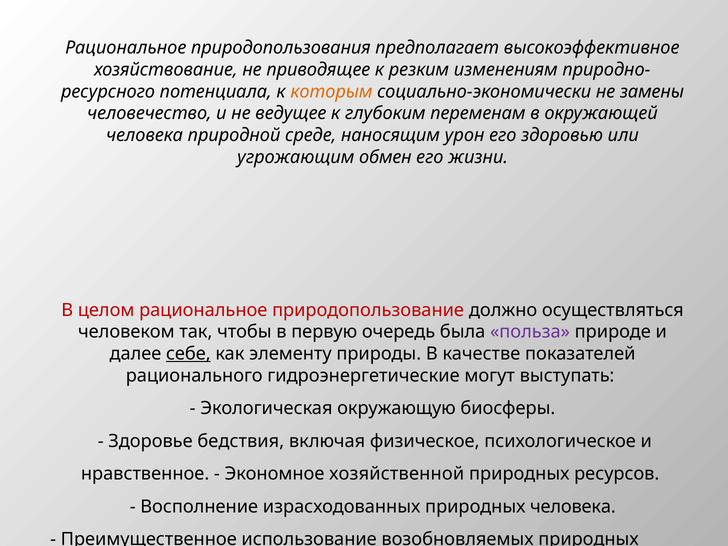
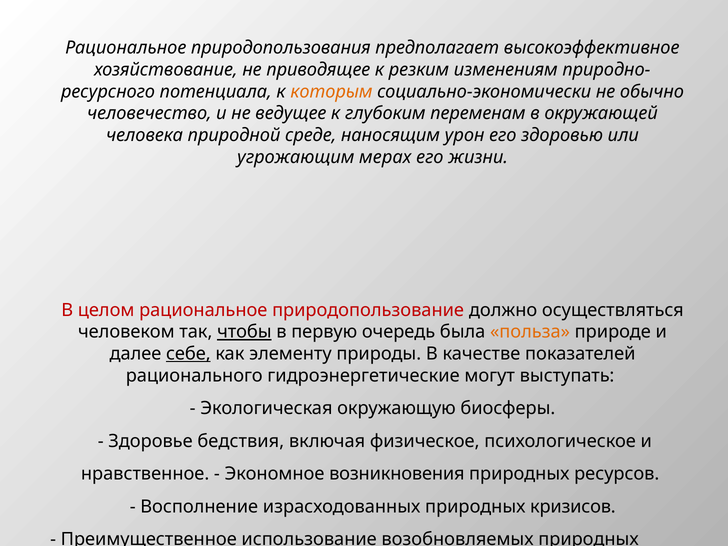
замены: замены -> обычно
обмен: обмен -> мерах
чтобы underline: none -> present
польза colour: purple -> orange
хозяйственной: хозяйственной -> возникновения
природных человека: человека -> кризисов
